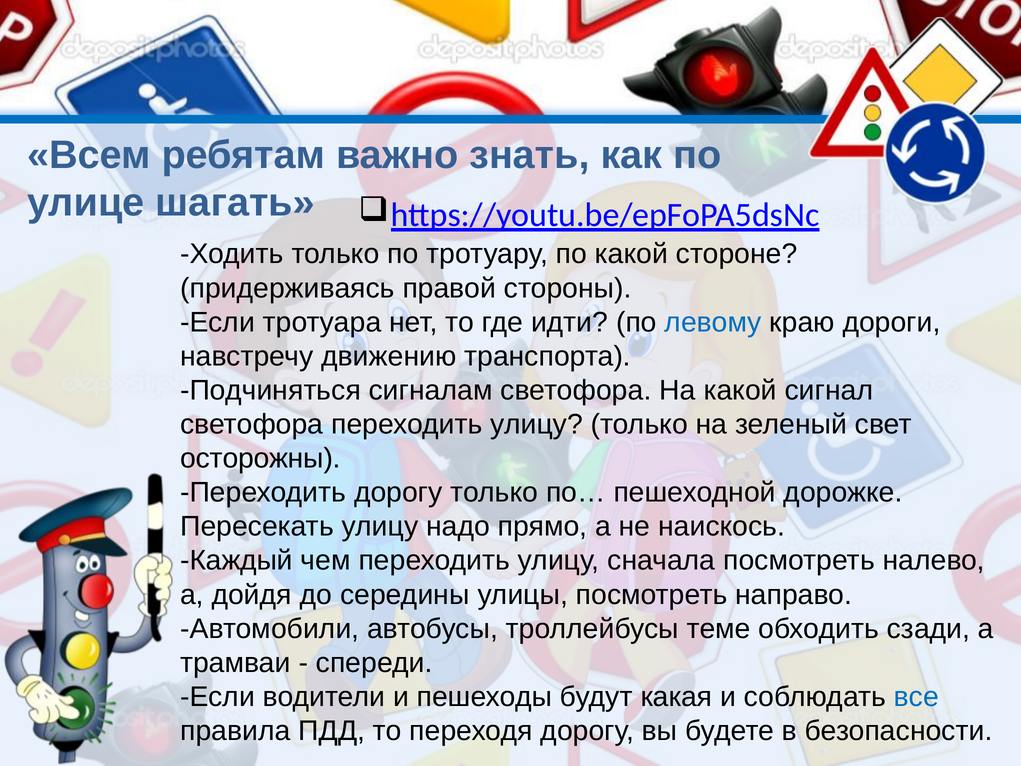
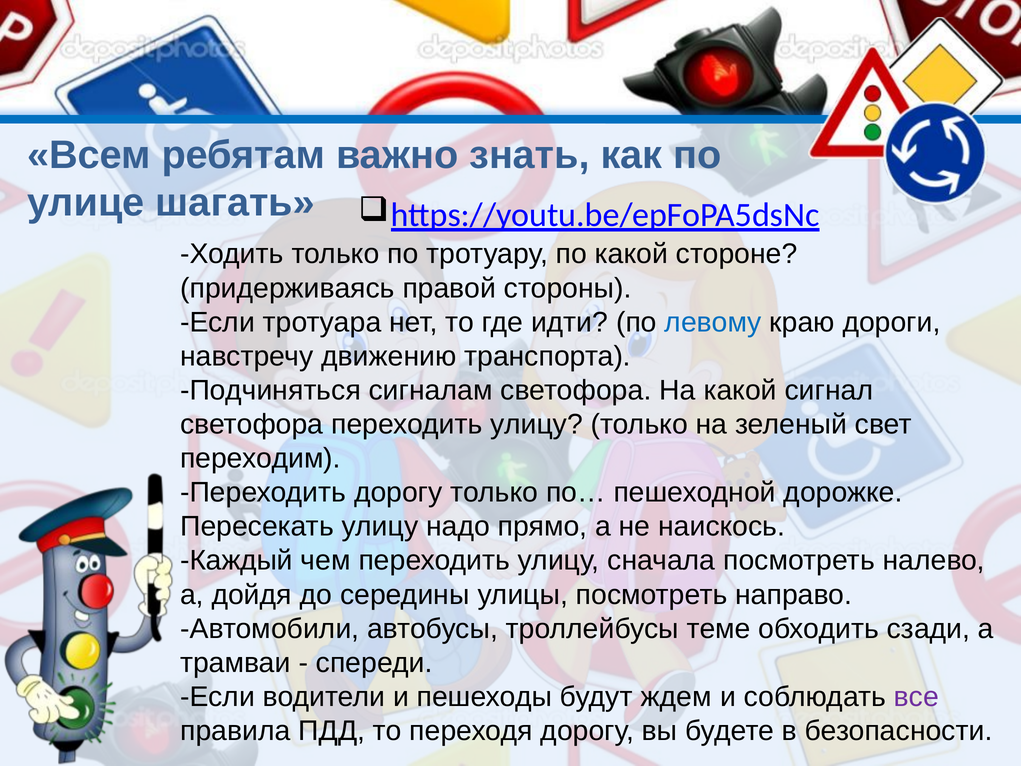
осторожны: осторожны -> переходим
какая: какая -> ждем
все colour: blue -> purple
